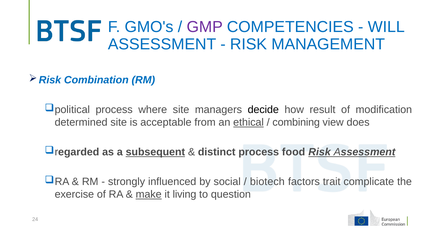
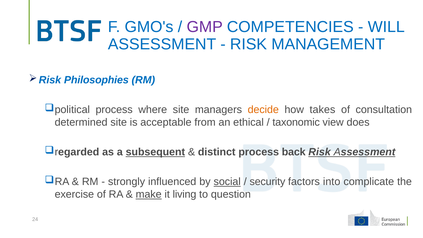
Combination: Combination -> Philosophies
decide colour: black -> orange
result: result -> takes
modification: modification -> consultation
ethical underline: present -> none
combining: combining -> taxonomic
food: food -> back
social underline: none -> present
biotech: biotech -> security
trait: trait -> into
